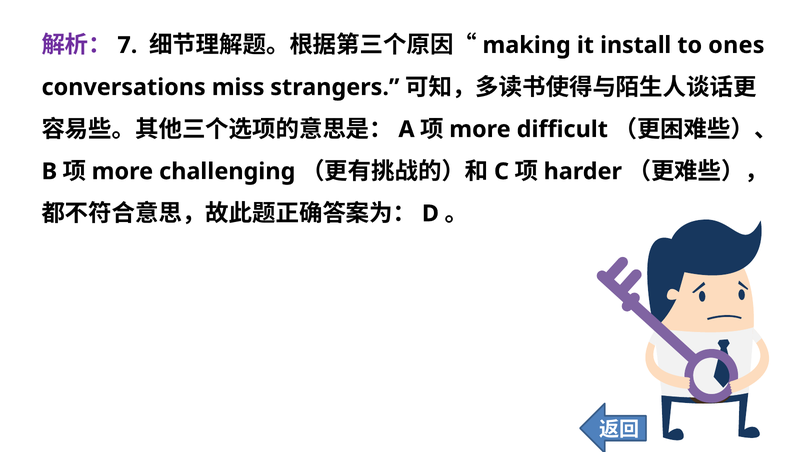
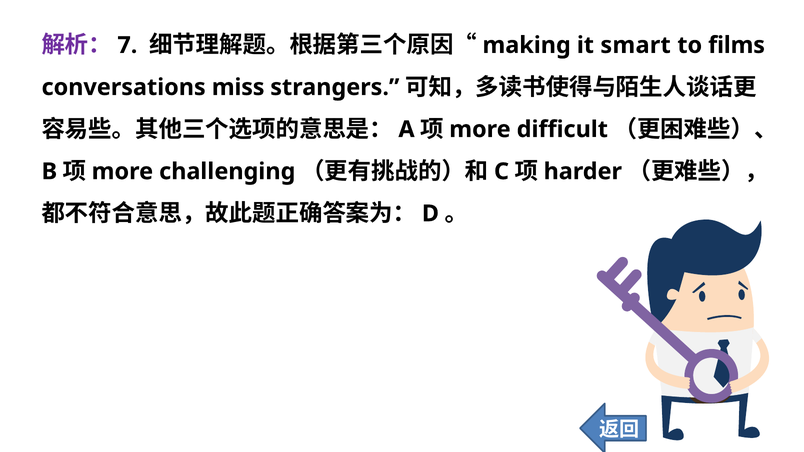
install: install -> smart
ones: ones -> films
